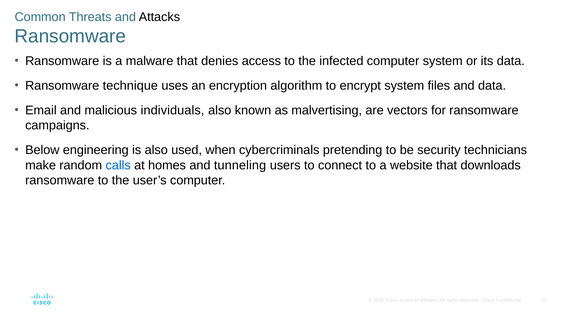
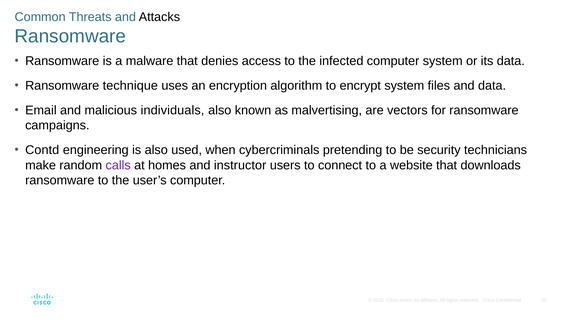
Below: Below -> Contd
calls colour: blue -> purple
tunneling: tunneling -> instructor
